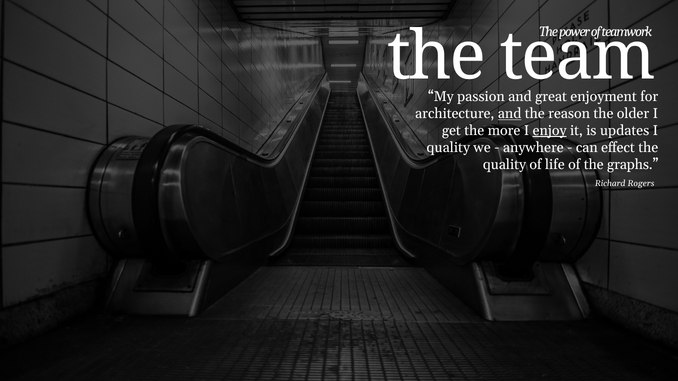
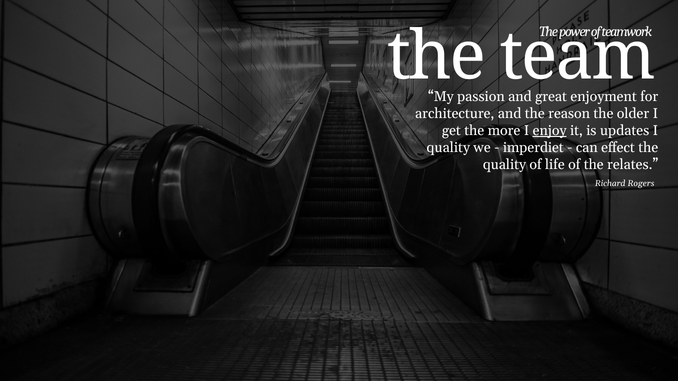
and at (510, 114) underline: present -> none
anywhere: anywhere -> imperdiet
graphs: graphs -> relates
